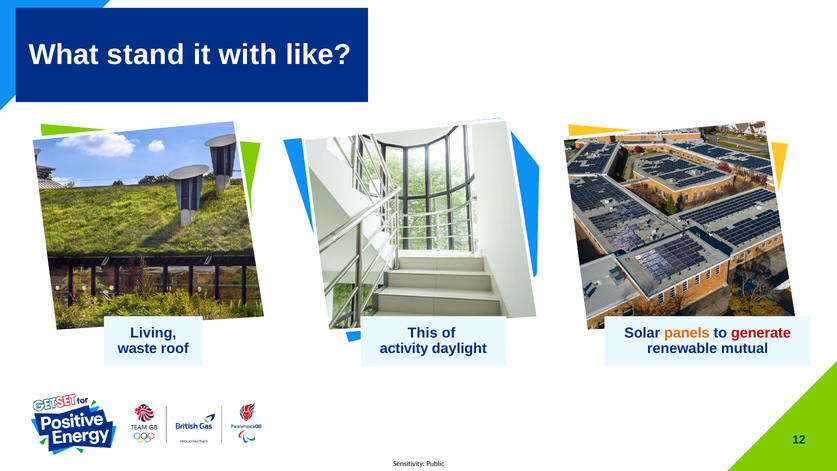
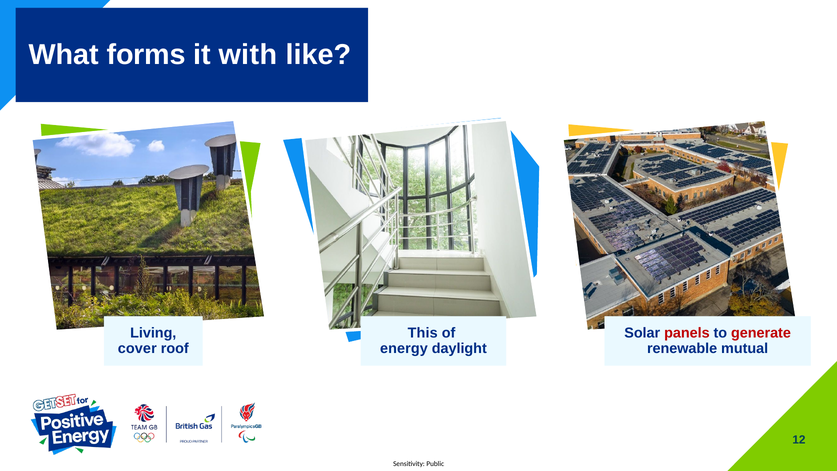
stand: stand -> forms
panels colour: orange -> red
waste: waste -> cover
activity: activity -> energy
